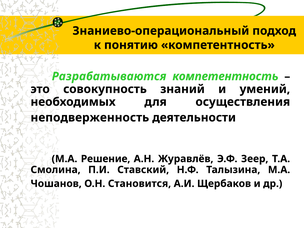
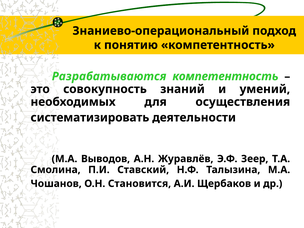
неподверженность: неподверженность -> систематизировать
Решение: Решение -> Выводов
